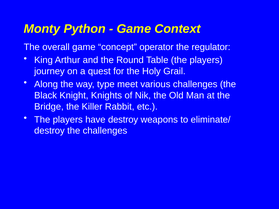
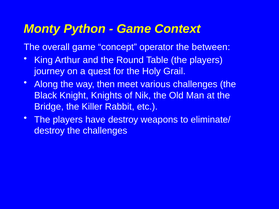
regulator: regulator -> between
type: type -> then
